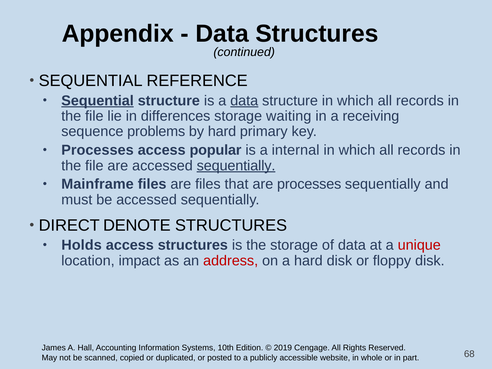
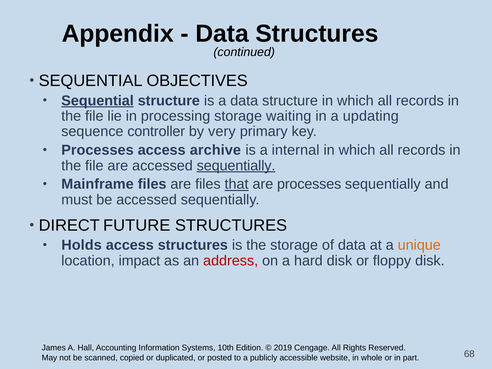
REFERENCE: REFERENCE -> OBJECTIVES
data at (244, 101) underline: present -> none
differences: differences -> processing
receiving: receiving -> updating
problems: problems -> controller
by hard: hard -> very
popular: popular -> archive
that underline: none -> present
DENOTE: DENOTE -> FUTURE
unique colour: red -> orange
